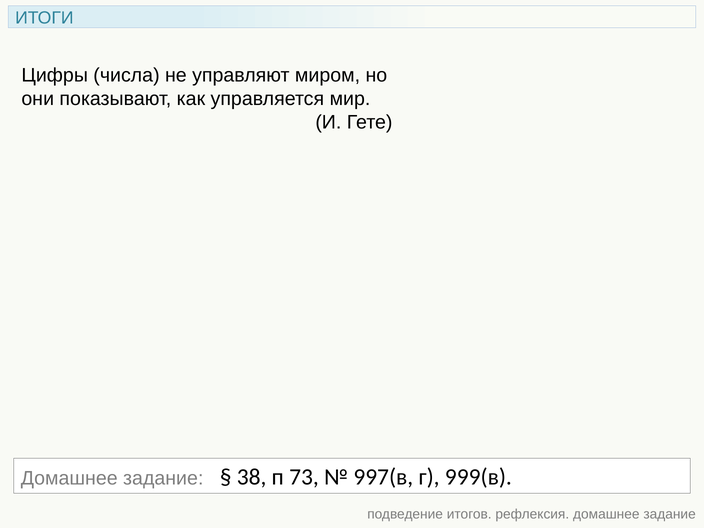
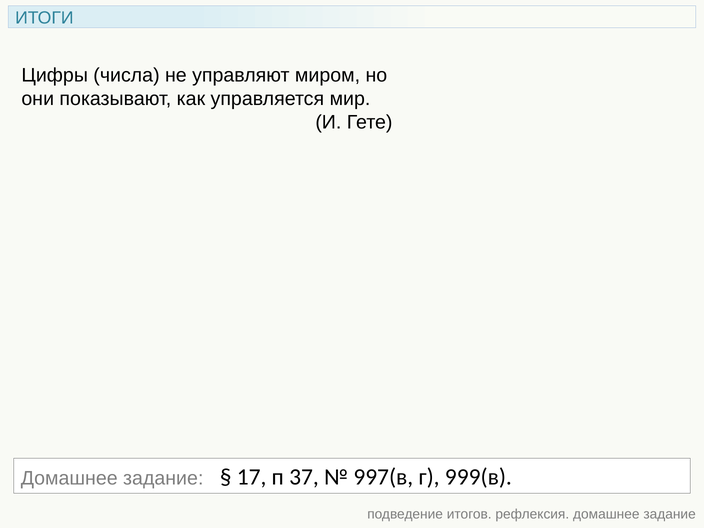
38: 38 -> 17
73: 73 -> 37
